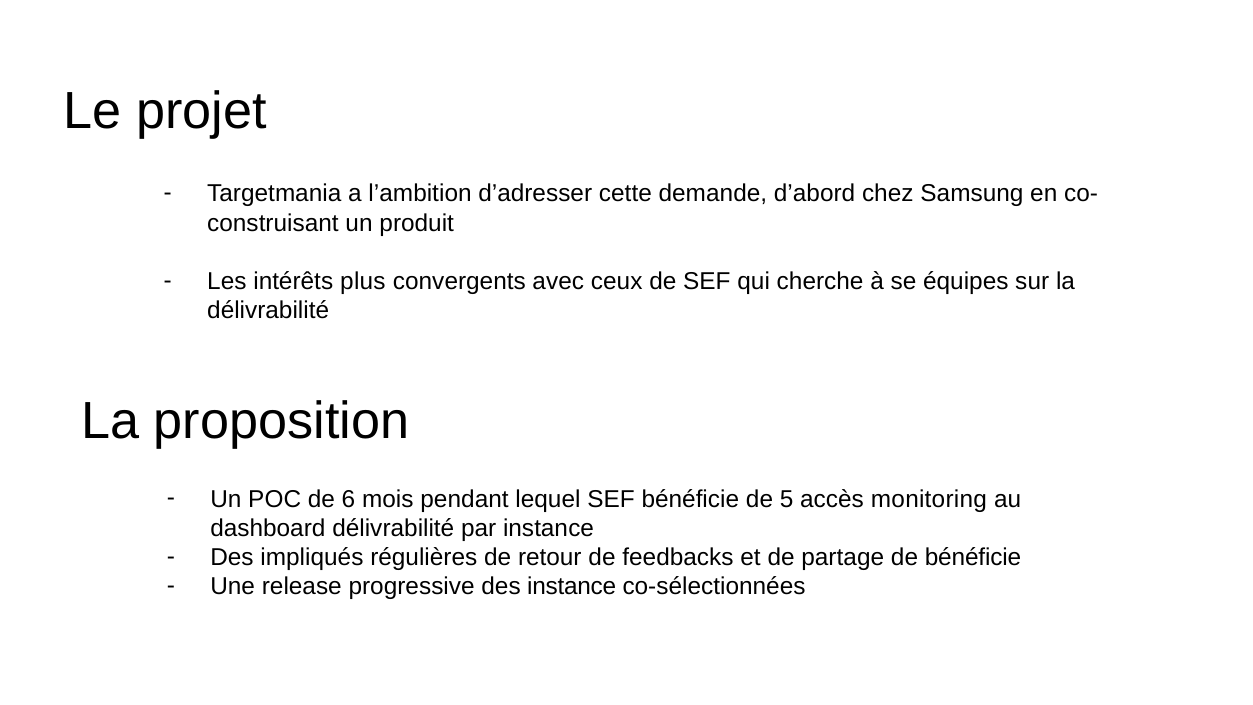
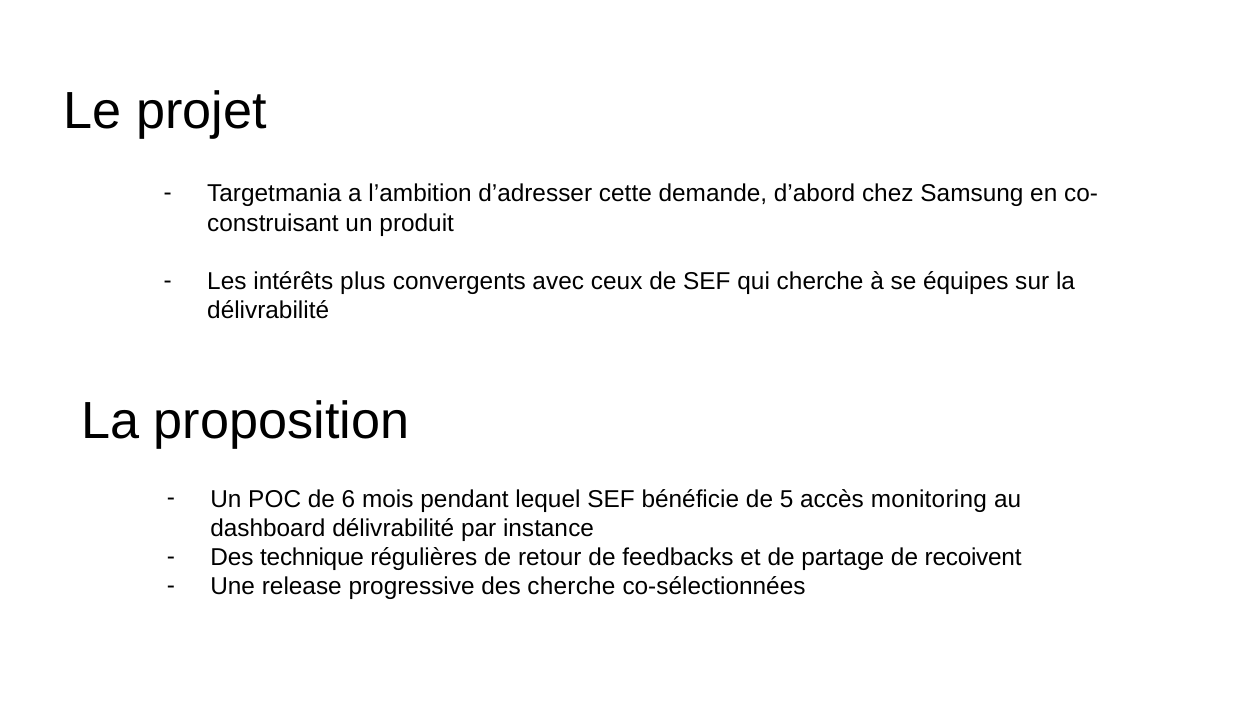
impliqués: impliqués -> technique
de bénéficie: bénéficie -> recoivent
des instance: instance -> cherche
